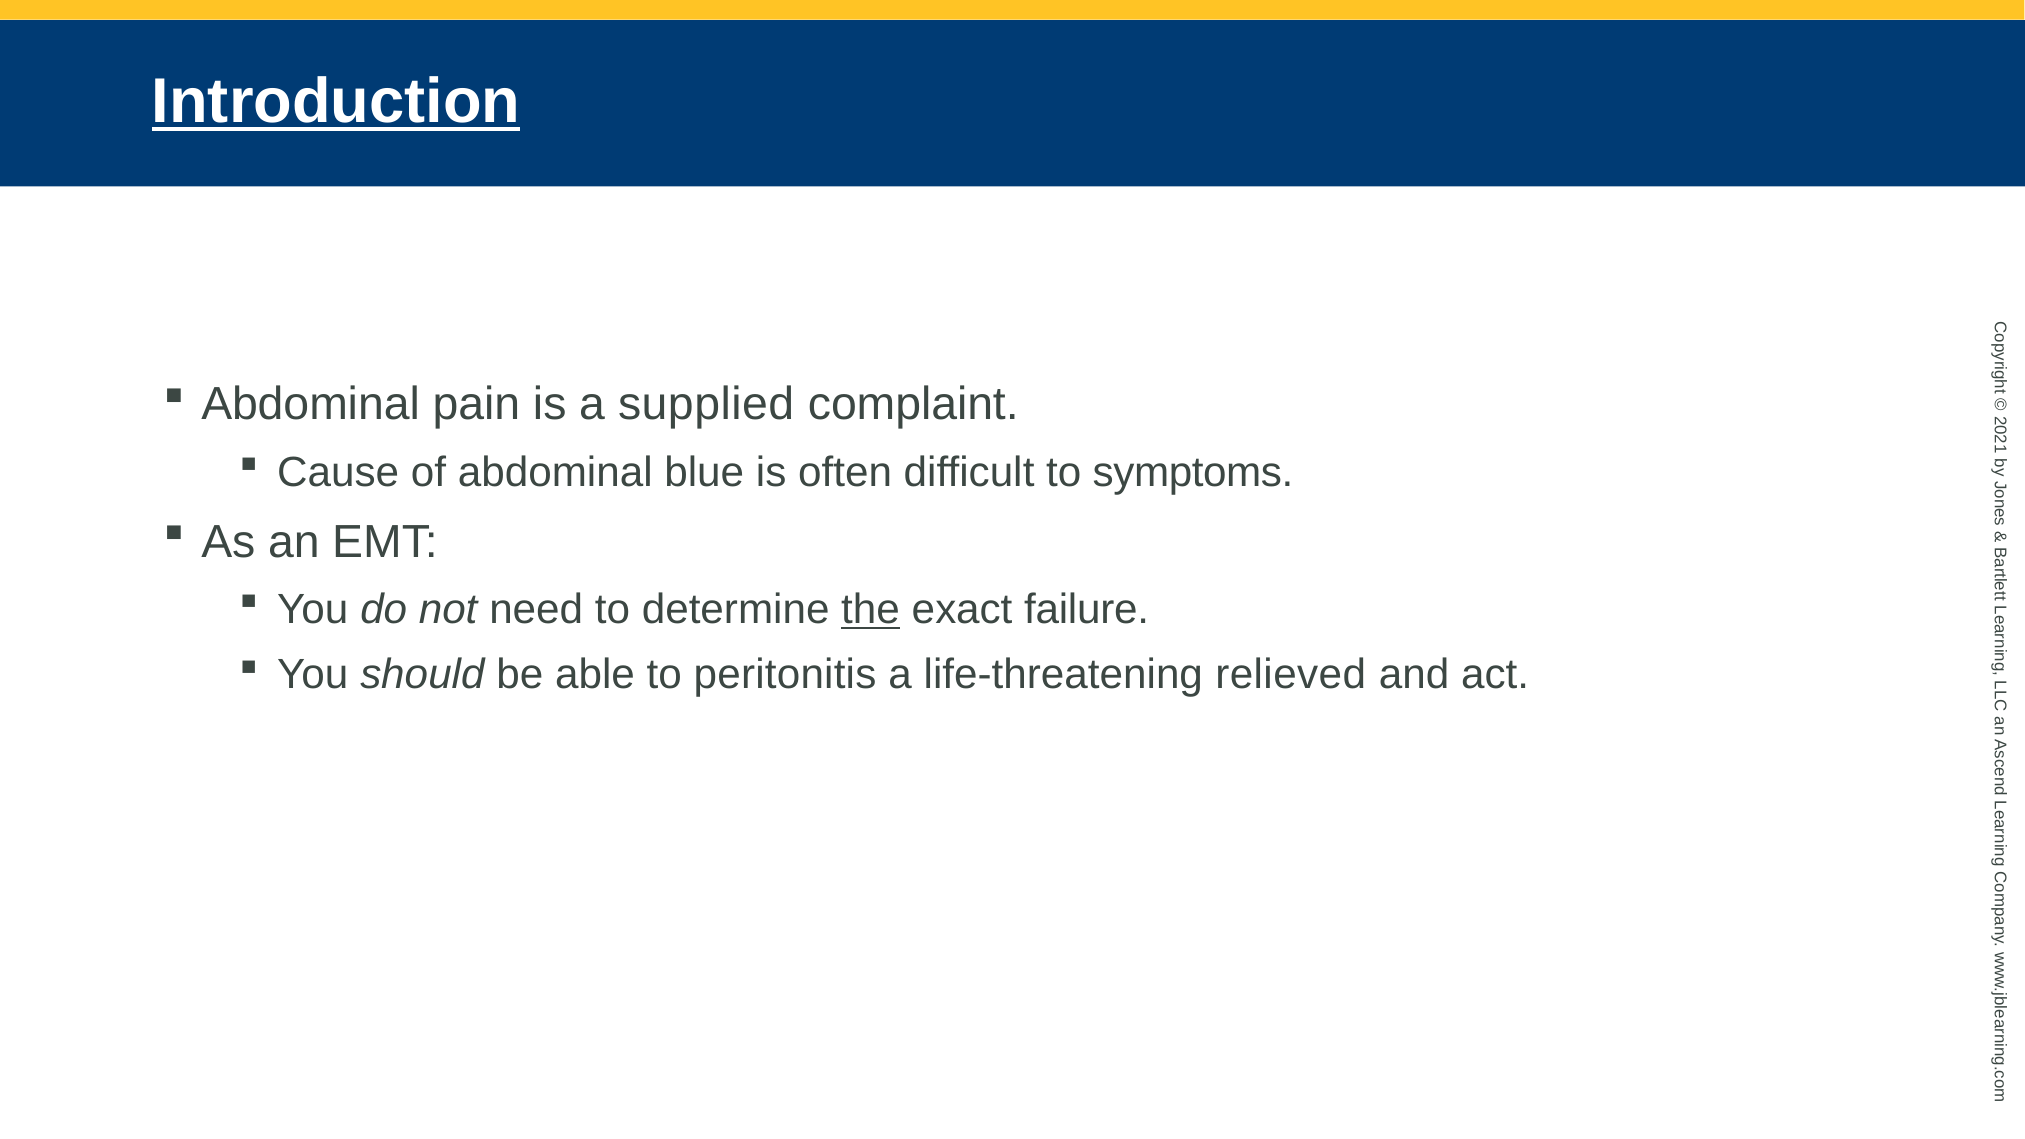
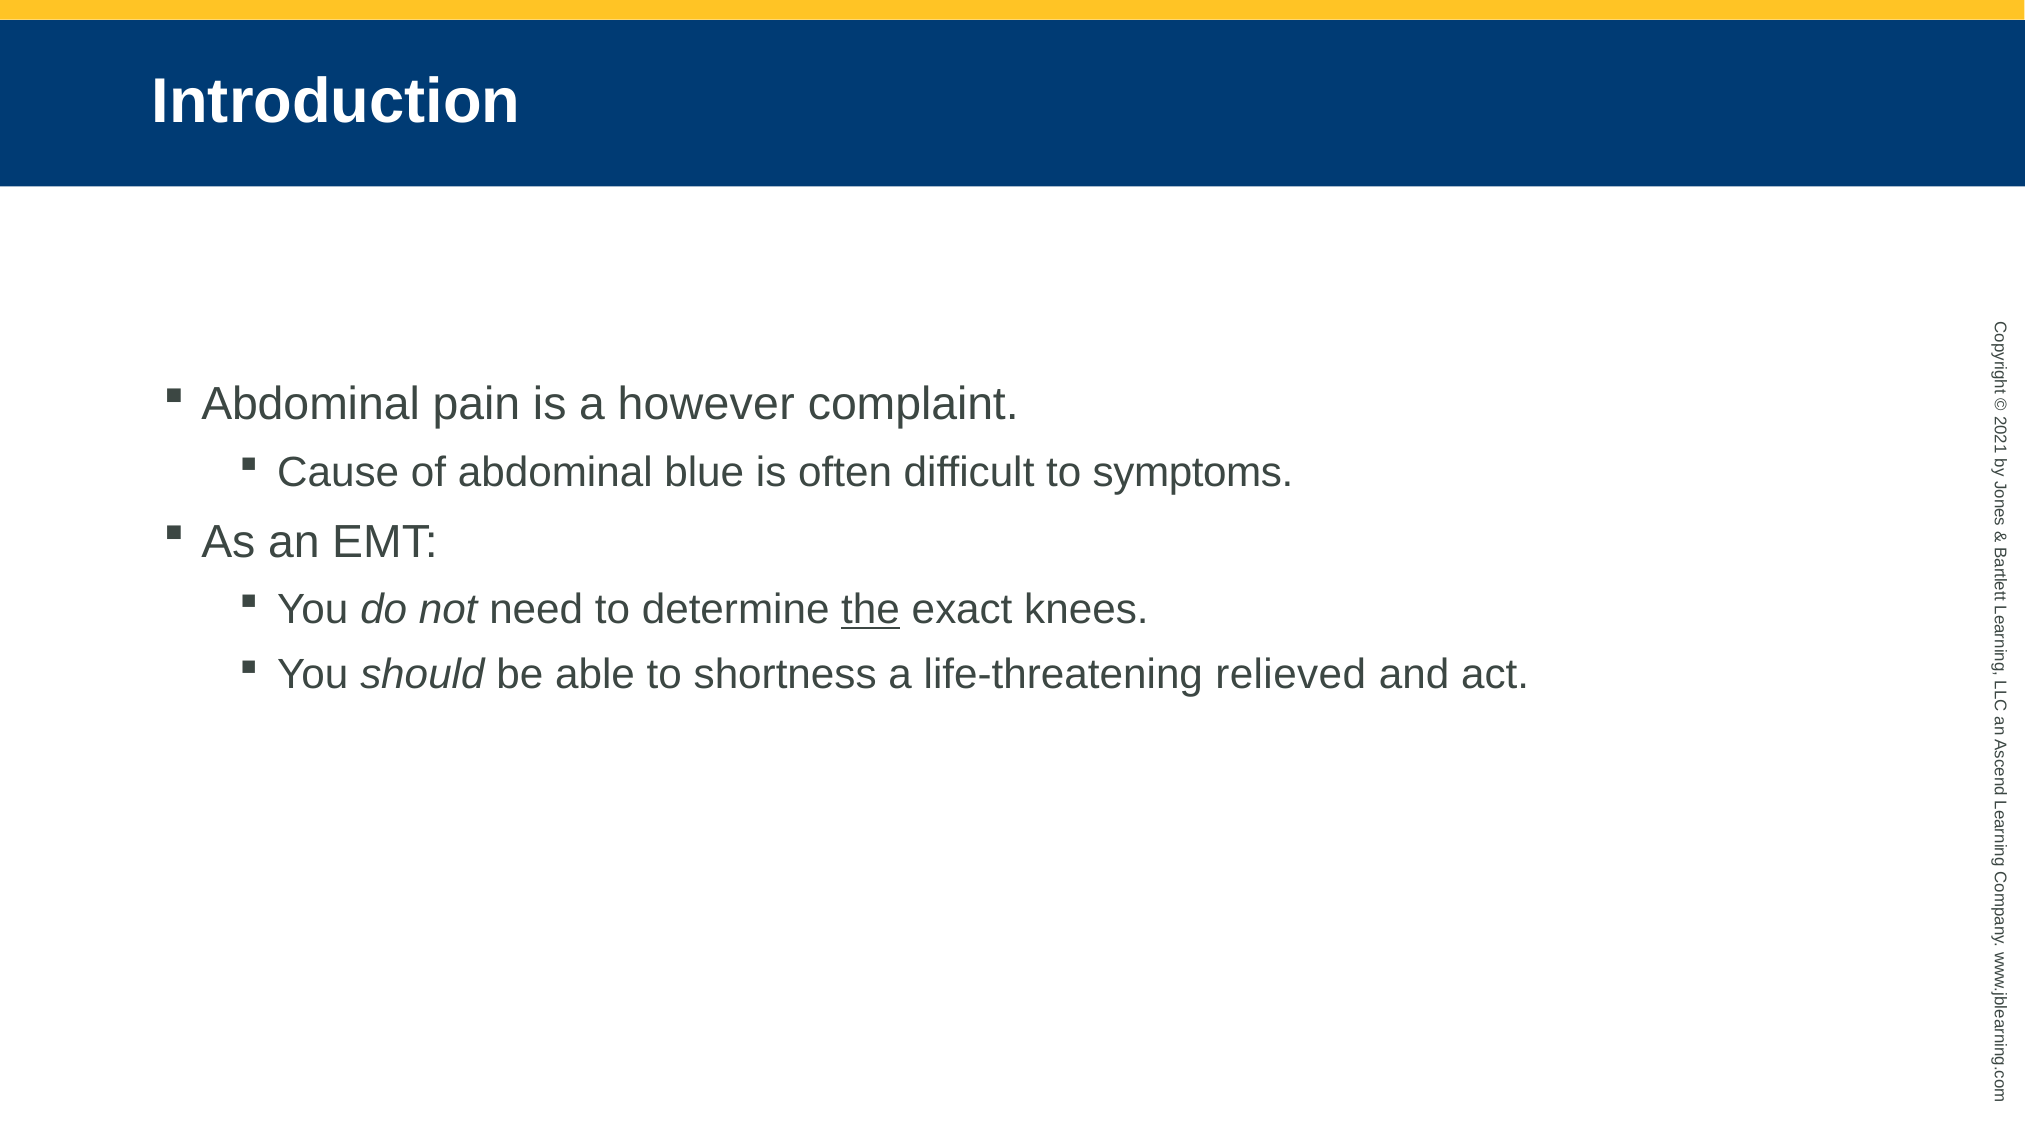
Introduction underline: present -> none
supplied: supplied -> however
failure: failure -> knees
peritonitis: peritonitis -> shortness
